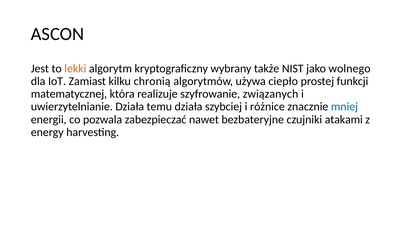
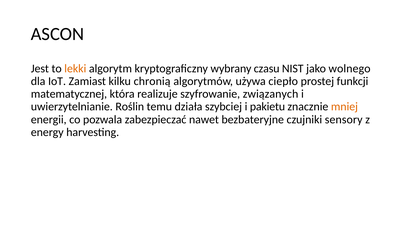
także: także -> czasu
uwierzytelnianie Działa: Działa -> Roślin
różnice: różnice -> pakietu
mniej colour: blue -> orange
atakami: atakami -> sensory
